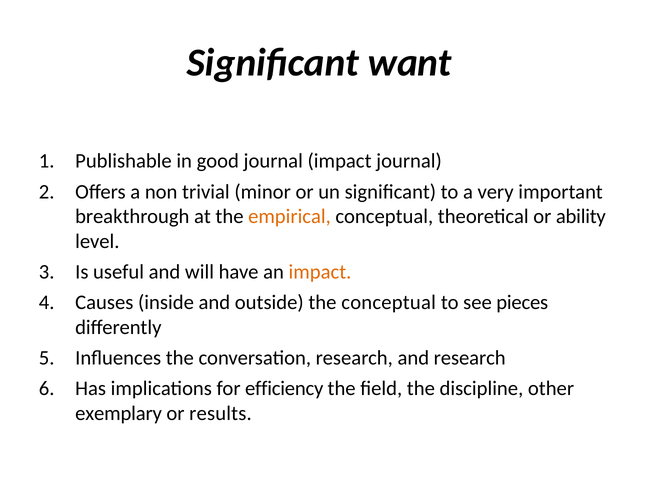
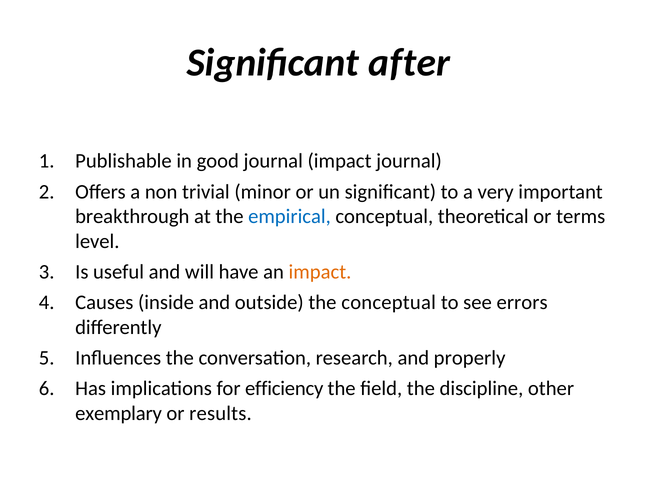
want: want -> after
empirical colour: orange -> blue
ability: ability -> terms
pieces: pieces -> errors
and research: research -> properly
